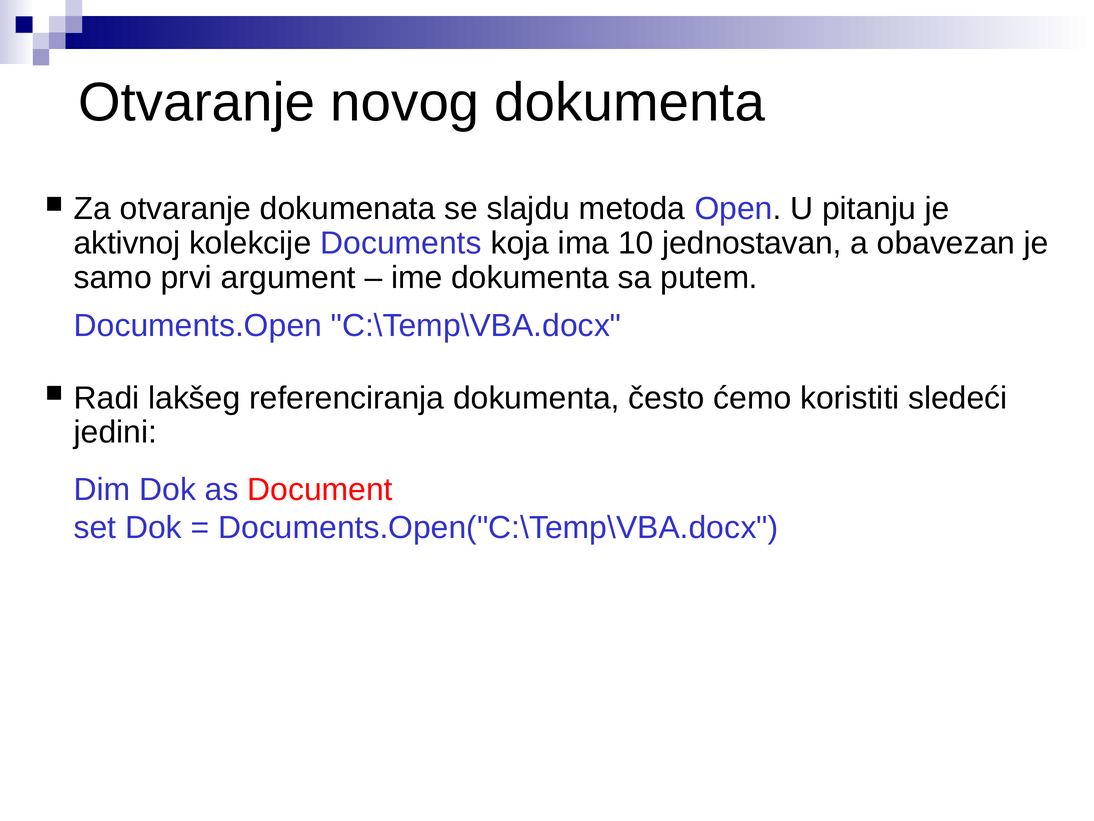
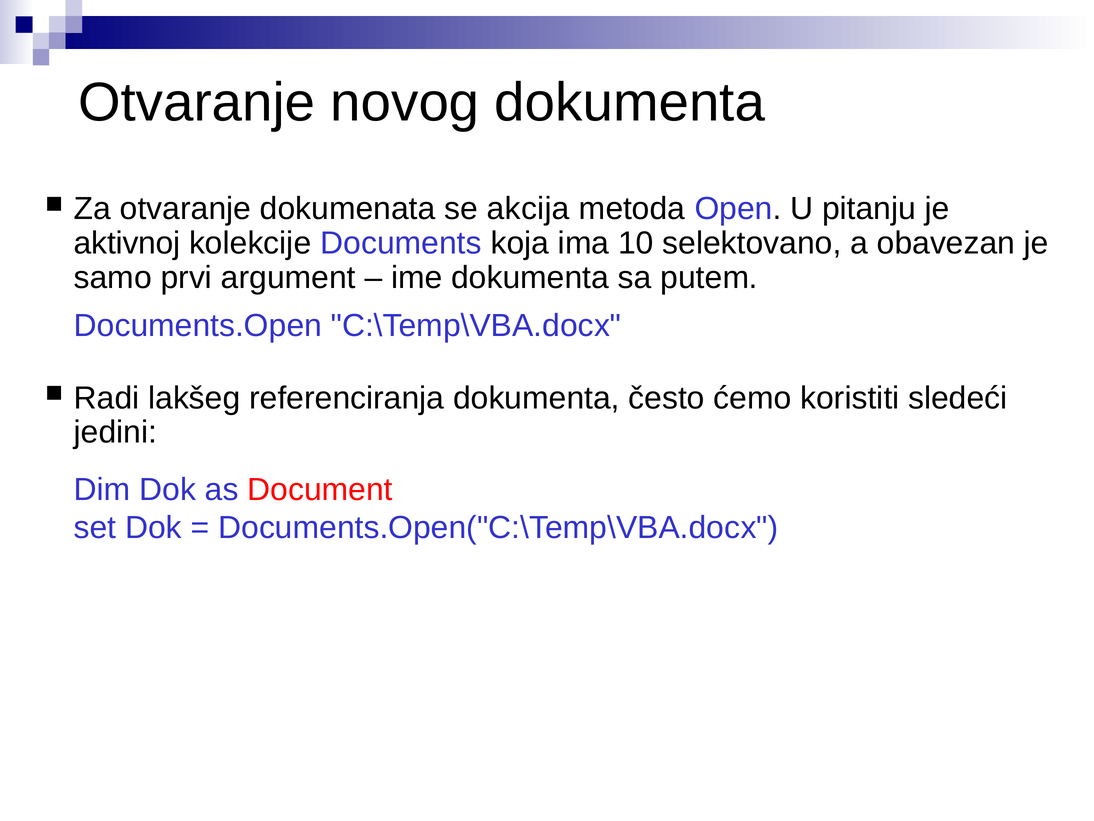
slajdu: slajdu -> akcija
jednostavan: jednostavan -> selektovano
